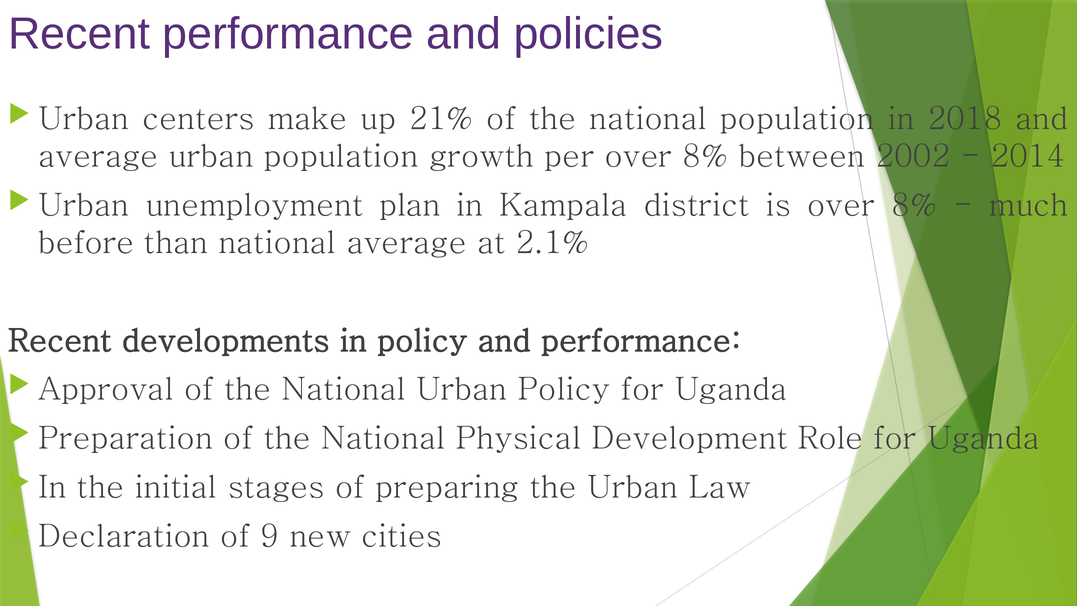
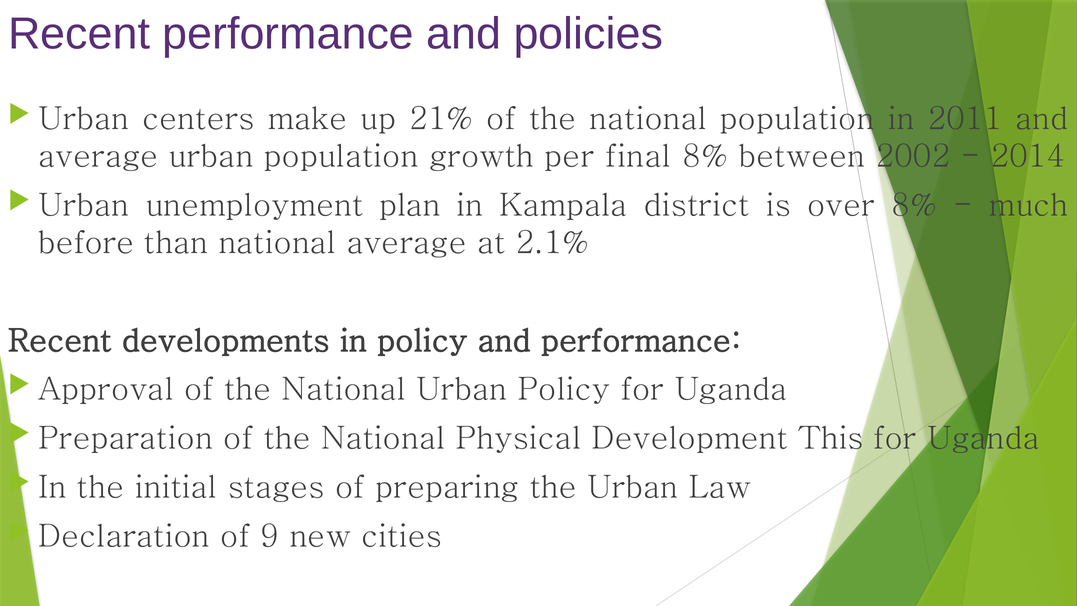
2018: 2018 -> 2011
per over: over -> final
Role: Role -> This
